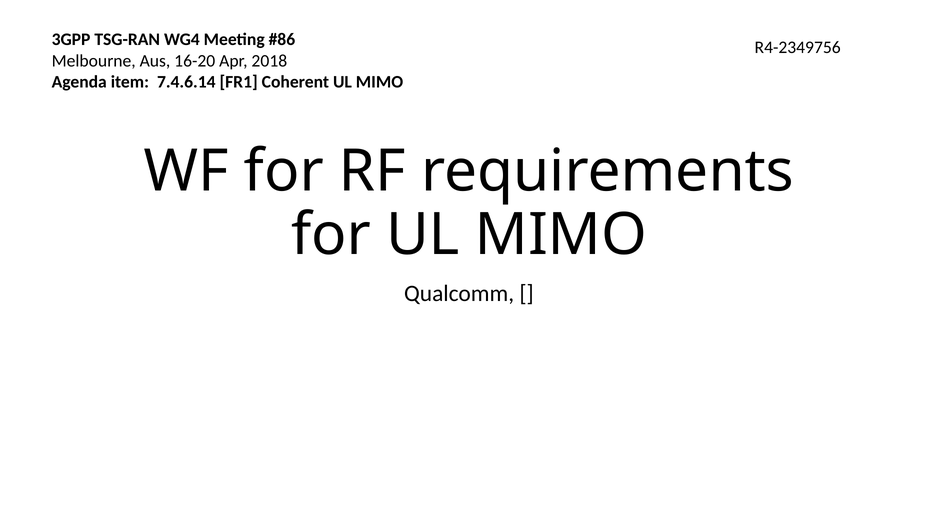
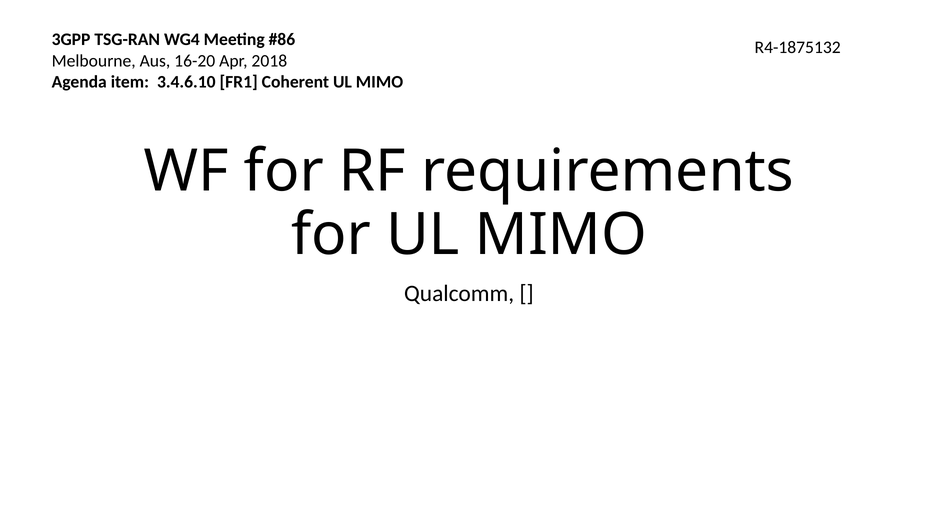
R4-2349756: R4-2349756 -> R4-1875132
7.4.6.14: 7.4.6.14 -> 3.4.6.10
